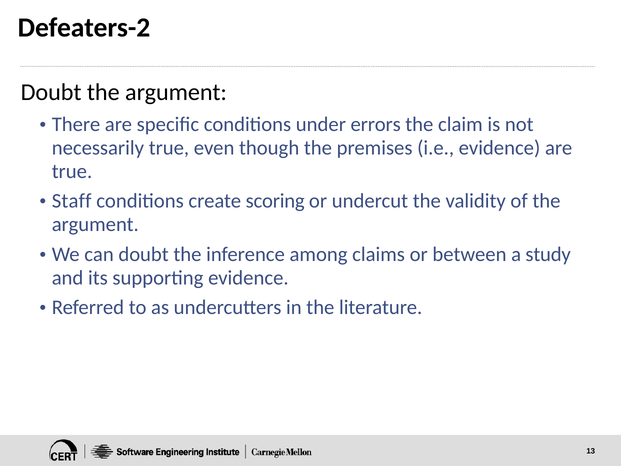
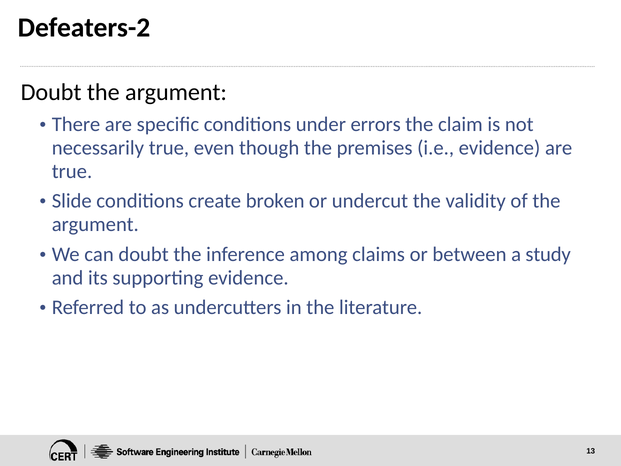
Staff: Staff -> Slide
scoring: scoring -> broken
